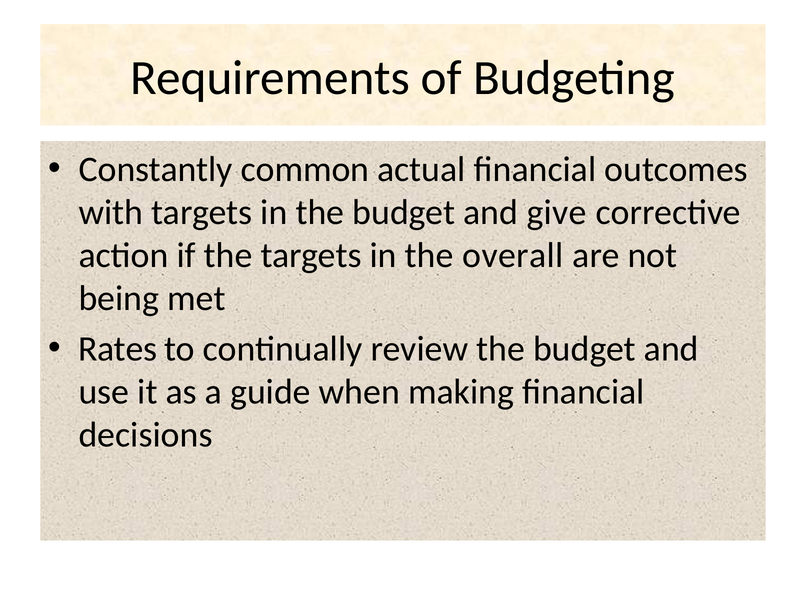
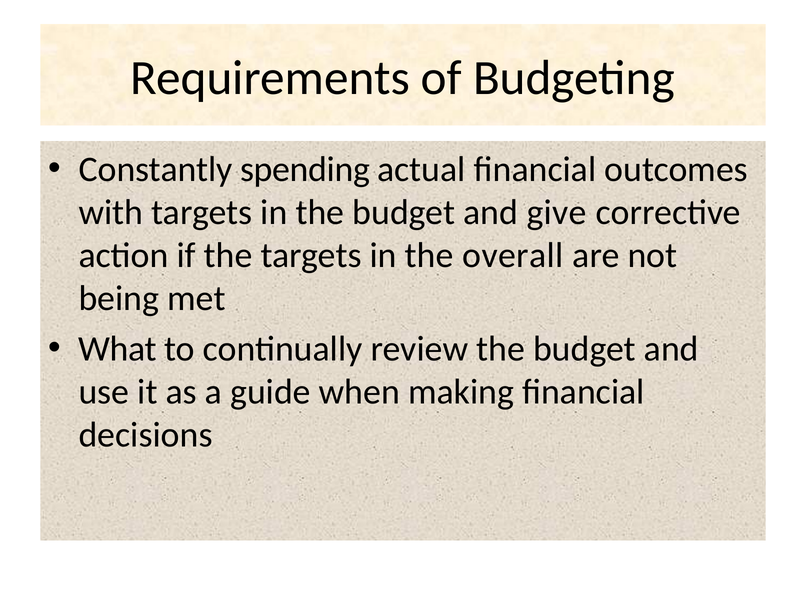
common: common -> spending
Rates: Rates -> What
